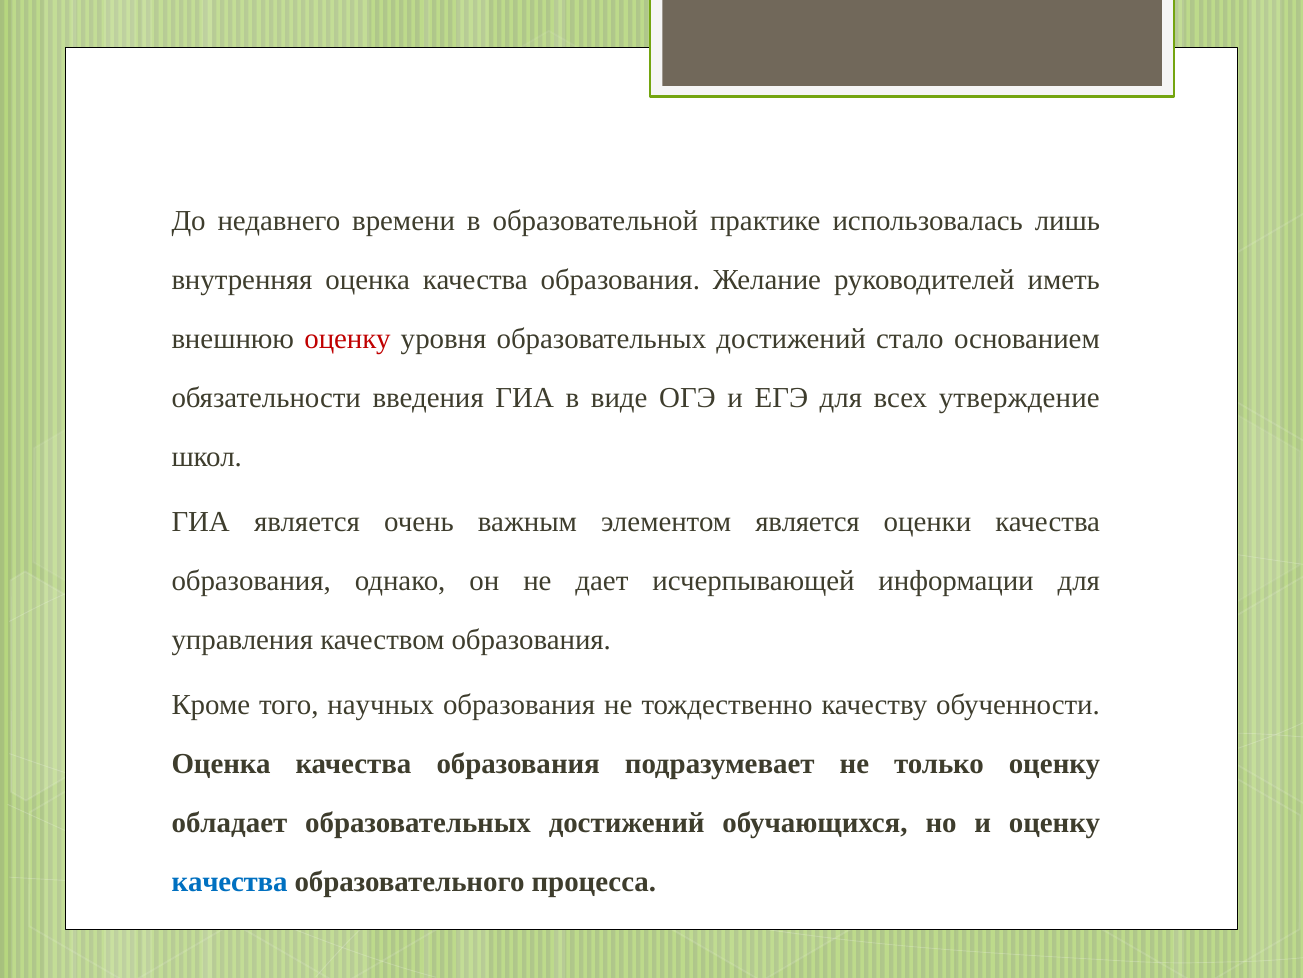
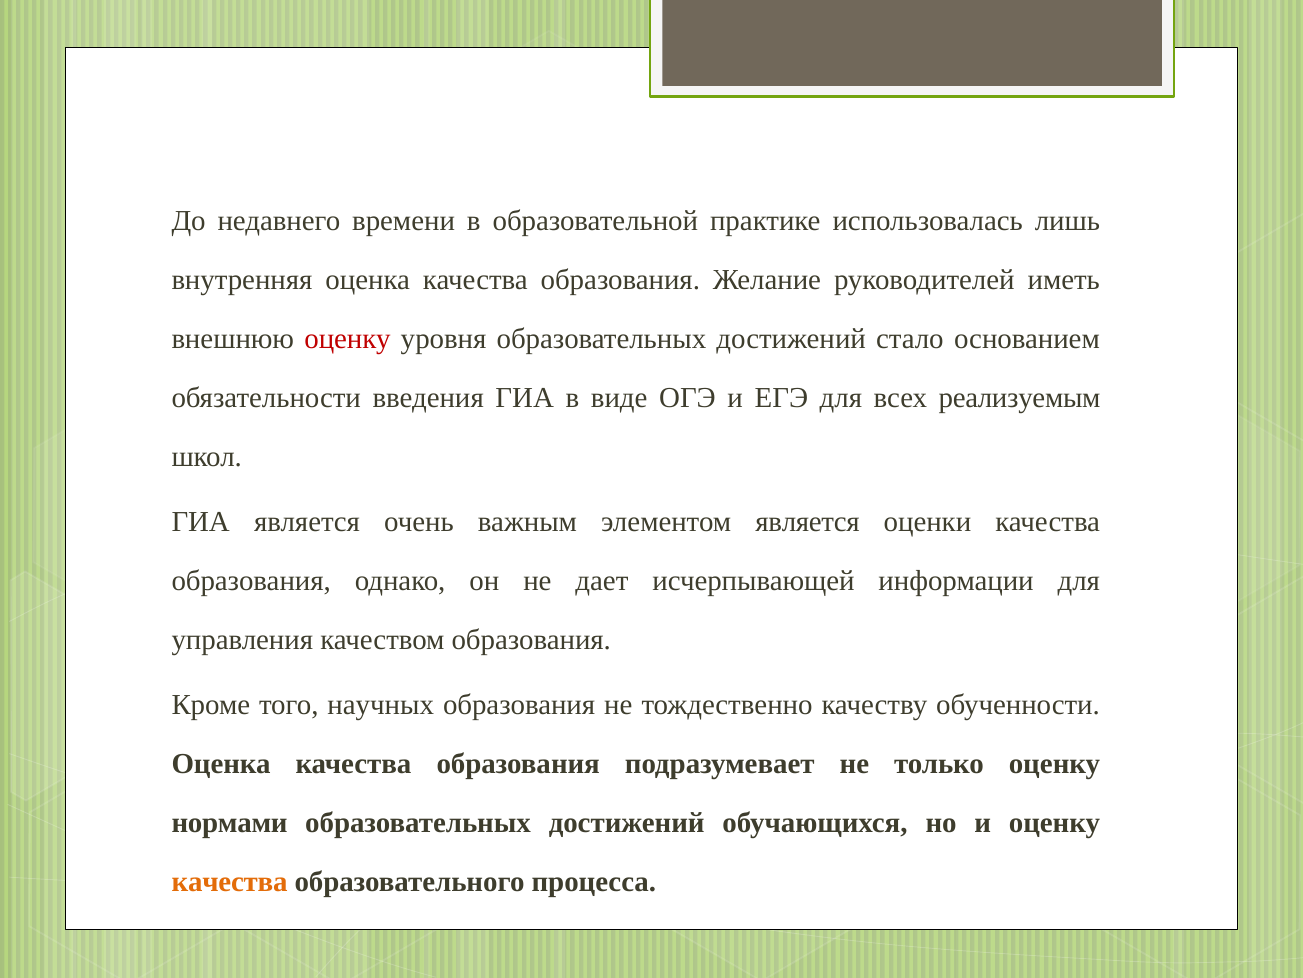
утверждение: утверждение -> реализуемым
обладает: обладает -> нормами
качества at (230, 881) colour: blue -> orange
